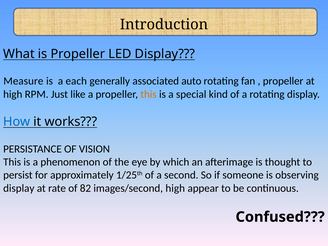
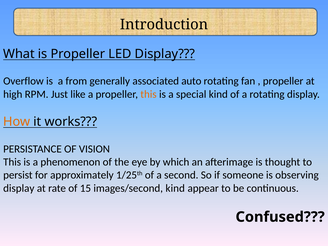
Measure: Measure -> Overflow
each: each -> from
How colour: blue -> orange
82: 82 -> 15
images/second high: high -> kind
